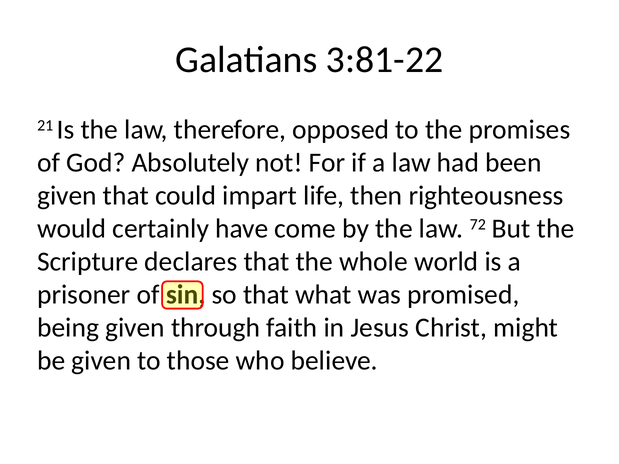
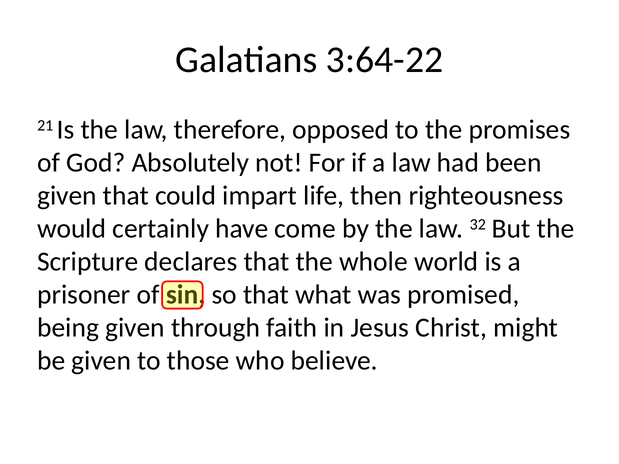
3:81-22: 3:81-22 -> 3:64-22
72: 72 -> 32
